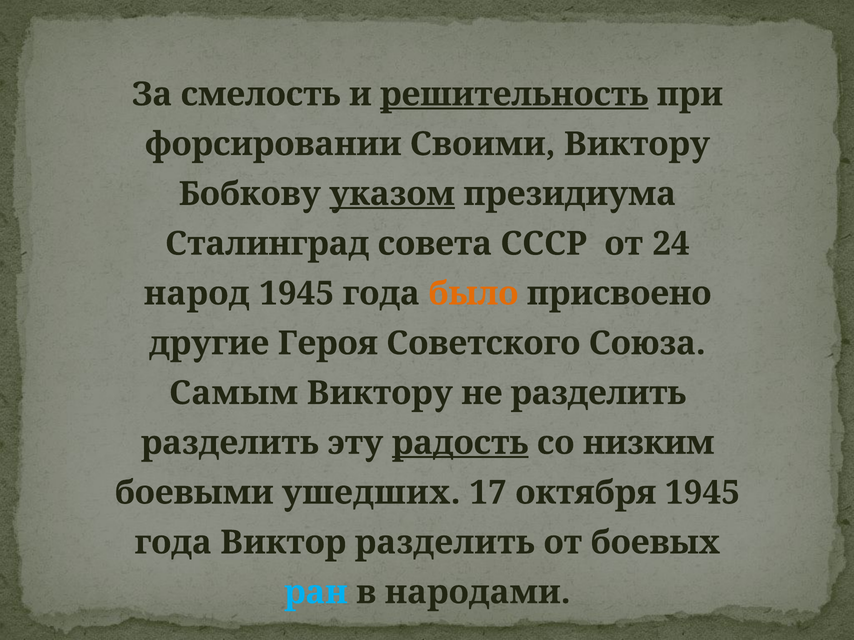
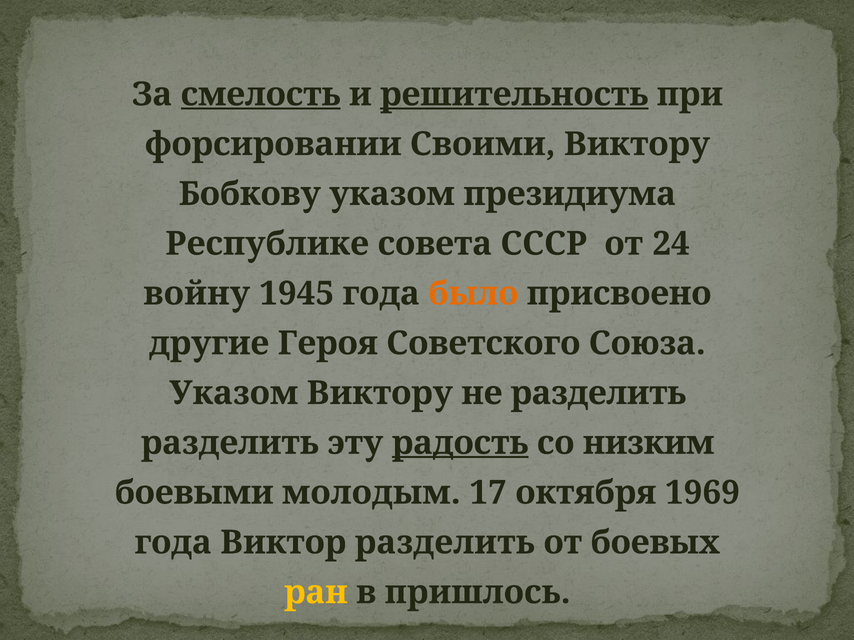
смелость underline: none -> present
указом at (392, 194) underline: present -> none
Сталинград: Сталинград -> Республике
народ: народ -> войну
Самым at (234, 393): Самым -> Указом
ушедших: ушедших -> молодым
октября 1945: 1945 -> 1969
ран colour: light blue -> yellow
народами: народами -> пришлось
